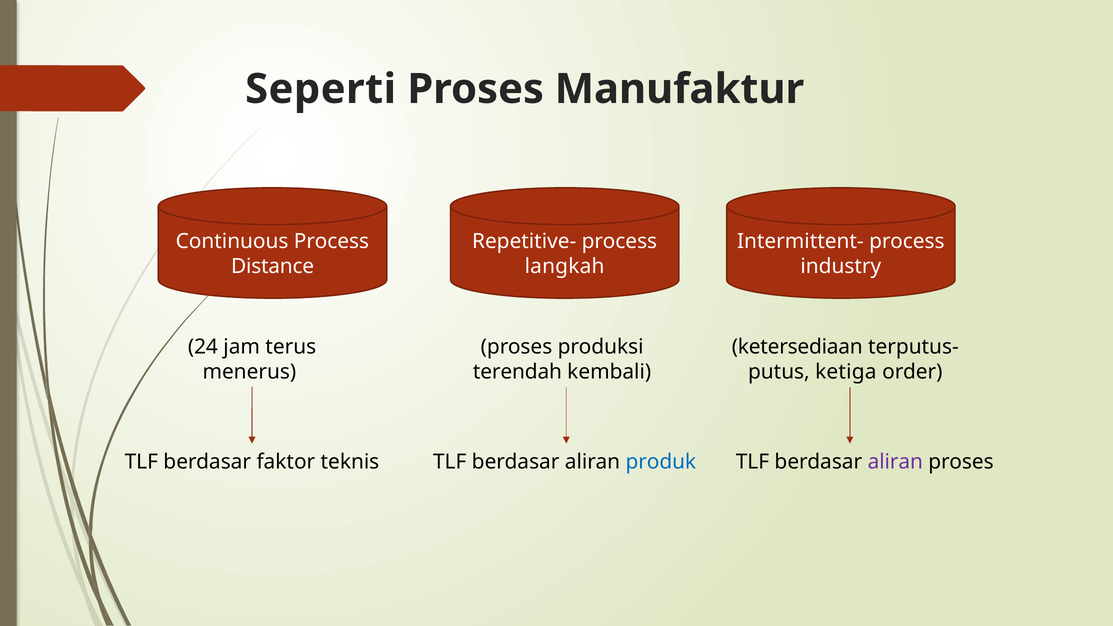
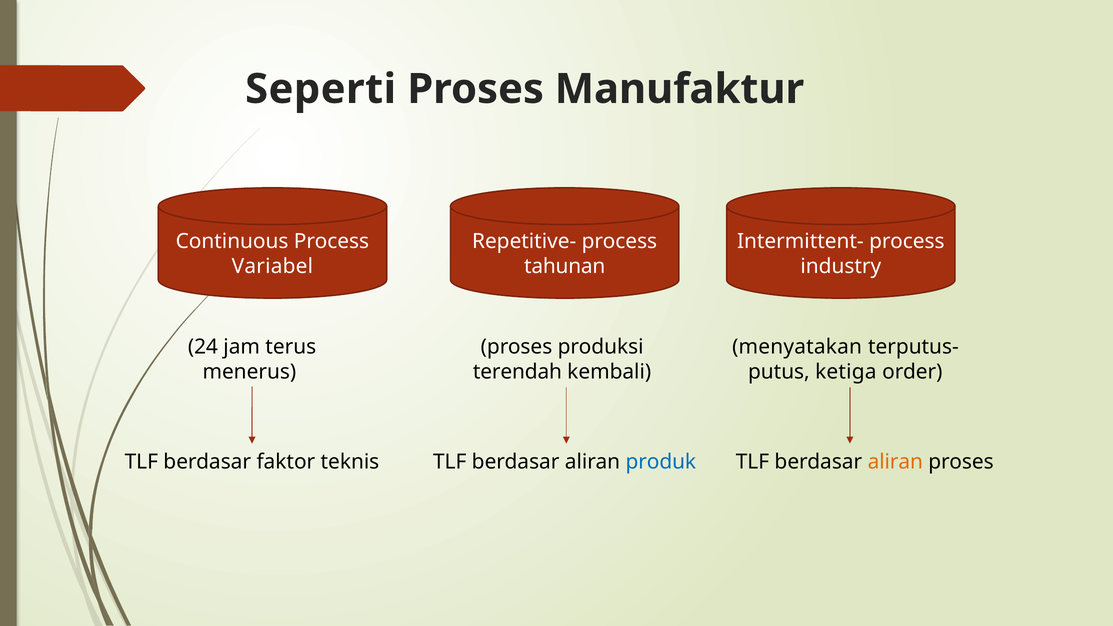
Distance: Distance -> Variabel
langkah: langkah -> tahunan
ketersediaan: ketersediaan -> menyatakan
aliran at (895, 462) colour: purple -> orange
